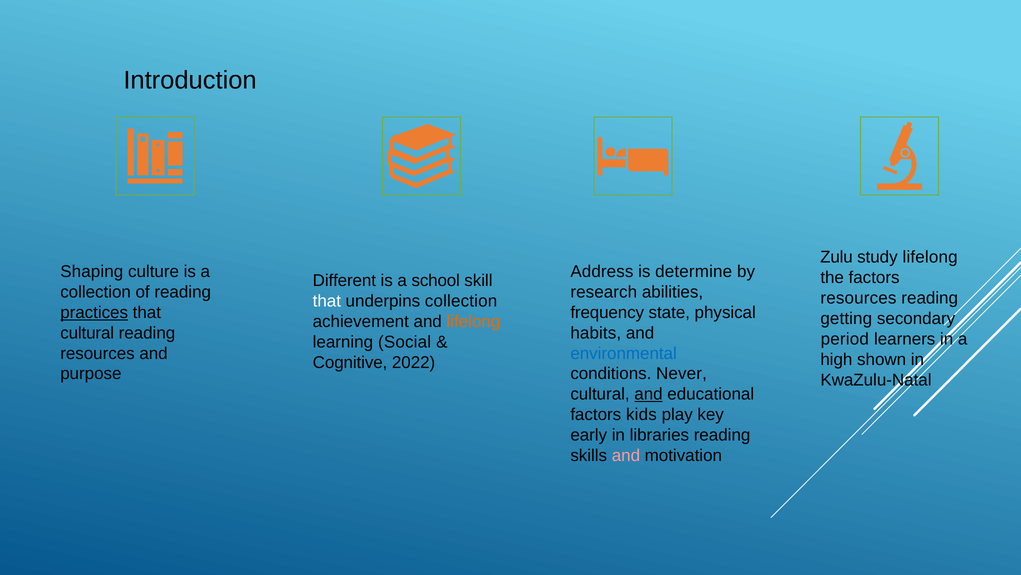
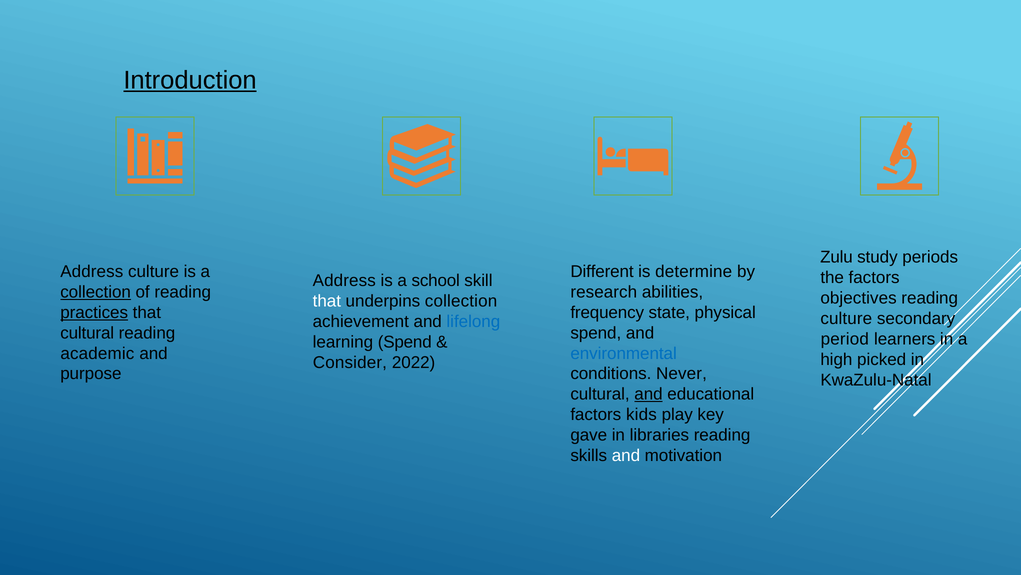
Introduction underline: none -> present
study lifelong: lifelong -> periods
Shaping at (92, 271): Shaping -> Address
Address: Address -> Different
Different at (344, 280): Different -> Address
collection at (96, 292) underline: none -> present
resources at (858, 298): resources -> objectives
getting at (846, 318): getting -> culture
lifelong at (473, 321) colour: orange -> blue
habits at (596, 333): habits -> spend
learning Social: Social -> Spend
resources at (97, 353): resources -> academic
shown: shown -> picked
Cognitive: Cognitive -> Consider
early: early -> gave
and at (626, 455) colour: pink -> white
